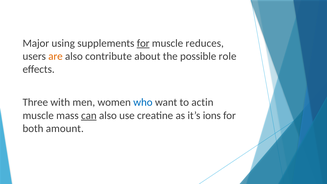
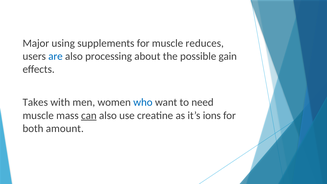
for at (143, 43) underline: present -> none
are colour: orange -> blue
contribute: contribute -> processing
role: role -> gain
Three: Three -> Takes
actin: actin -> need
